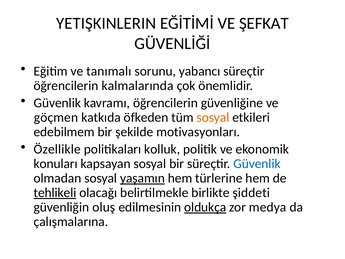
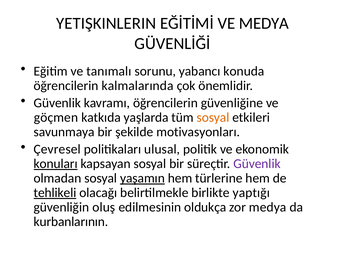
VE ŞEFKAT: ŞEFKAT -> MEDYA
yabancı süreçtir: süreçtir -> konuda
öfkeden: öfkeden -> yaşlarda
edebilmem: edebilmem -> savunmaya
Özellikle: Özellikle -> Çevresel
kolluk: kolluk -> ulusal
konuları underline: none -> present
Güvenlik at (257, 164) colour: blue -> purple
şiddeti: şiddeti -> yaptığı
oldukça underline: present -> none
çalışmalarına: çalışmalarına -> kurbanlarının
